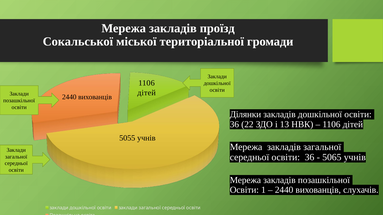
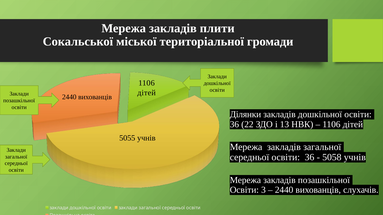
проїзд: проїзд -> плити
5065: 5065 -> 5058
1: 1 -> 3
